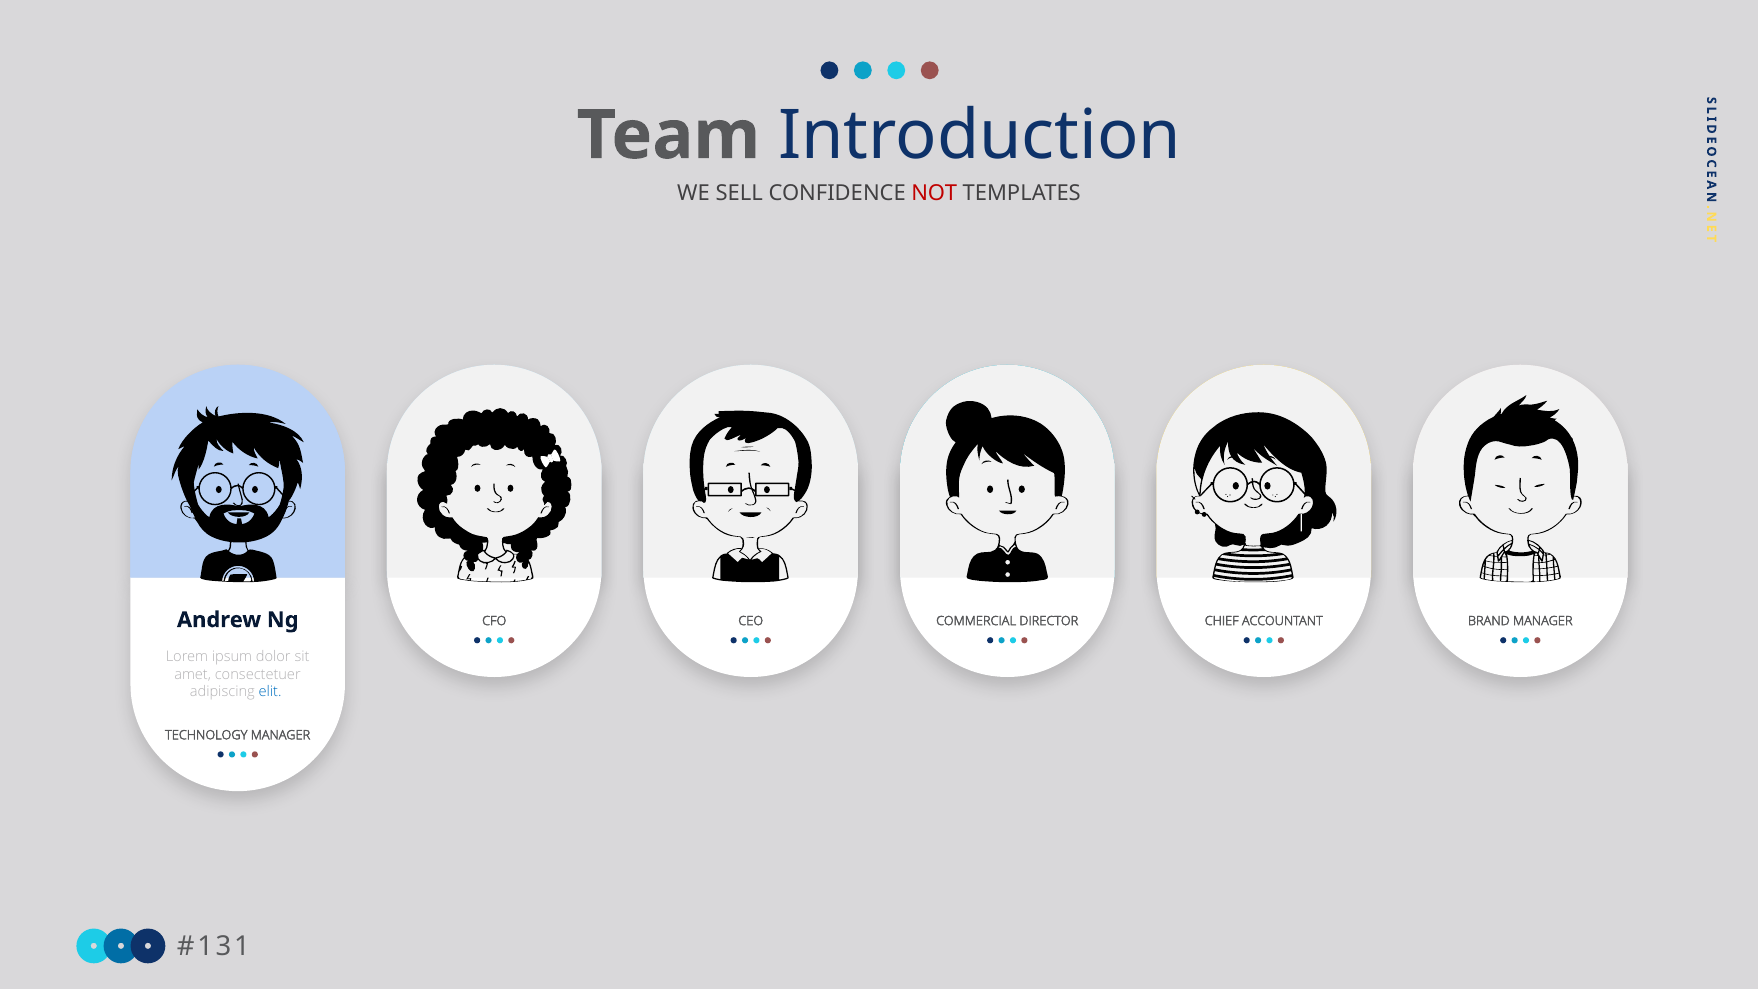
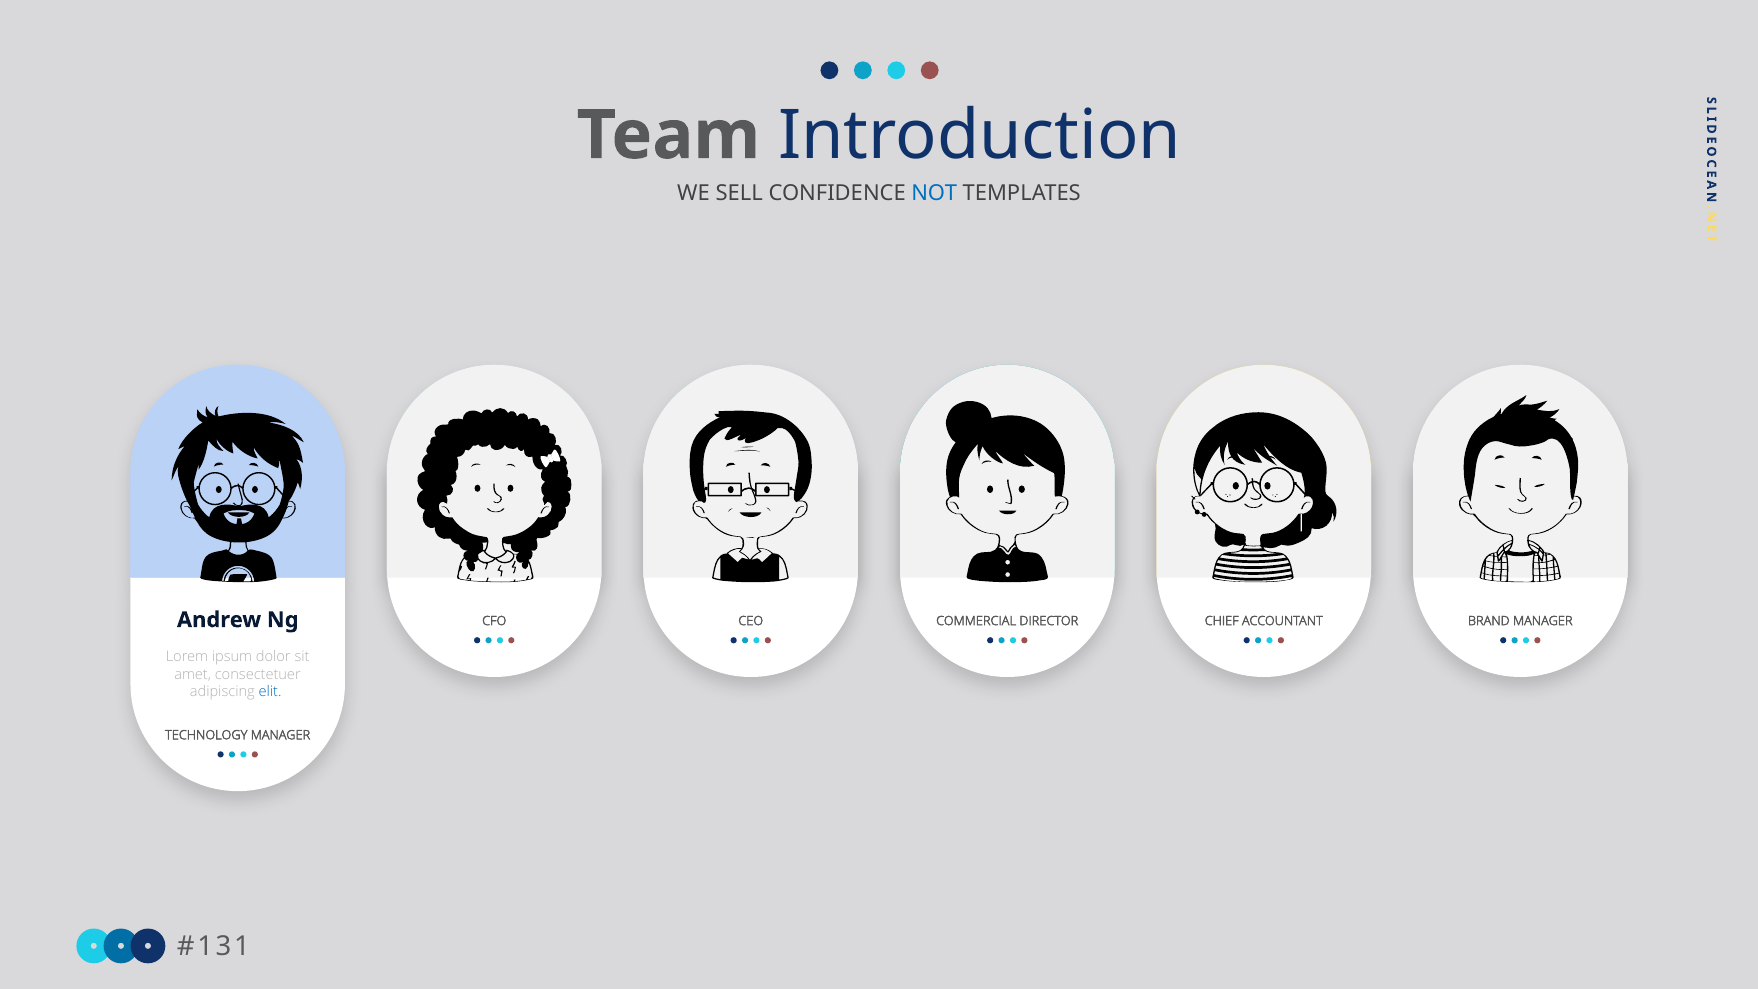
NOT colour: red -> blue
